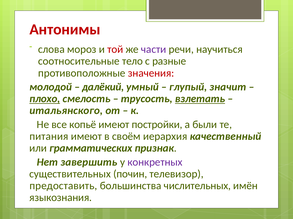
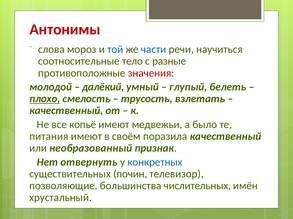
той colour: red -> blue
части colour: purple -> blue
значит: значит -> белеть
взлетать underline: present -> none
итальянского at (66, 111): итальянского -> качественный
постройки: постройки -> медвежьи
были: были -> было
иерархия: иерархия -> поразила
грамматических: грамматических -> необразованный
завершить: завершить -> отвернуть
конкретных colour: purple -> blue
предоставить: предоставить -> позволяющие
языкознания: языкознания -> хрустальный
